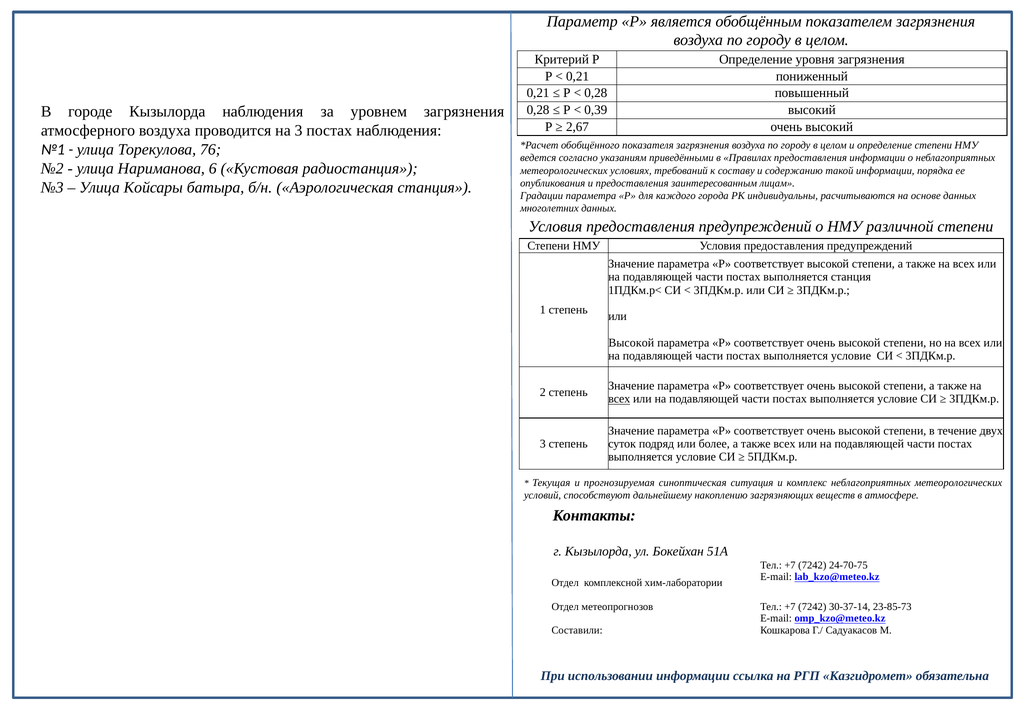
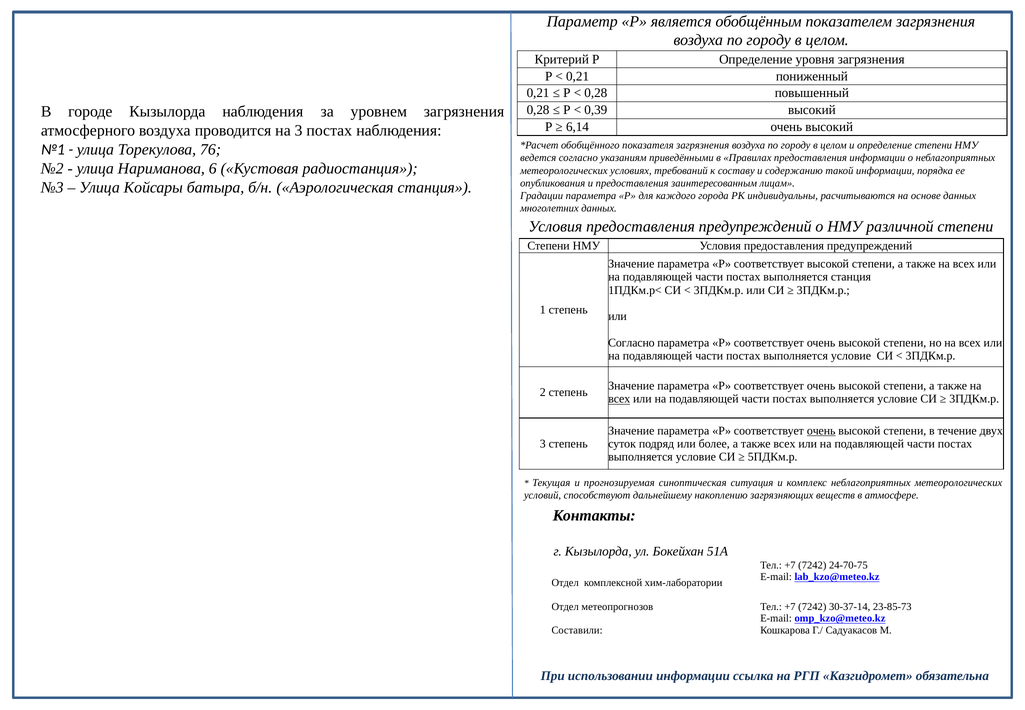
2,67: 2,67 -> 6,14
Высокой at (631, 342): Высокой -> Согласно
очень at (821, 430) underline: none -> present
